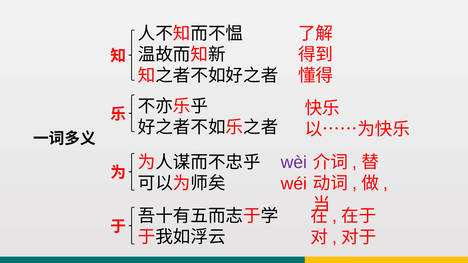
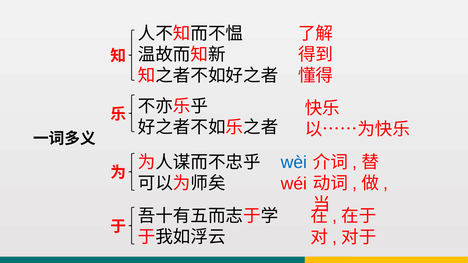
wèi colour: purple -> blue
